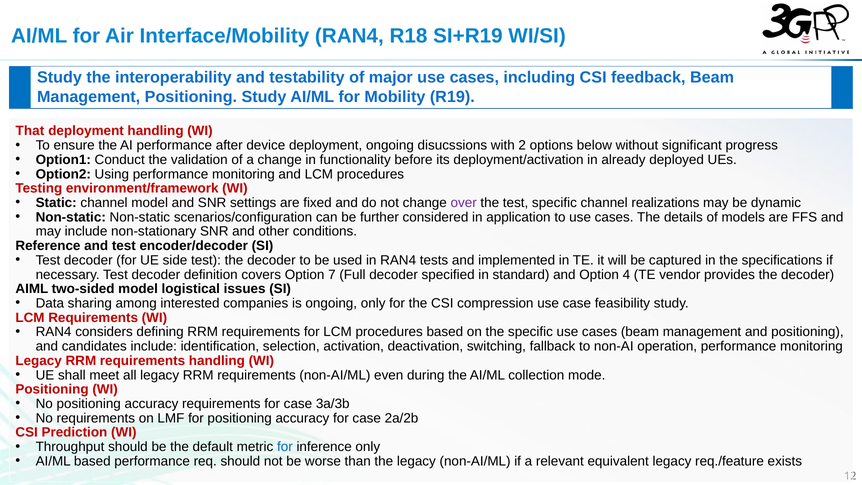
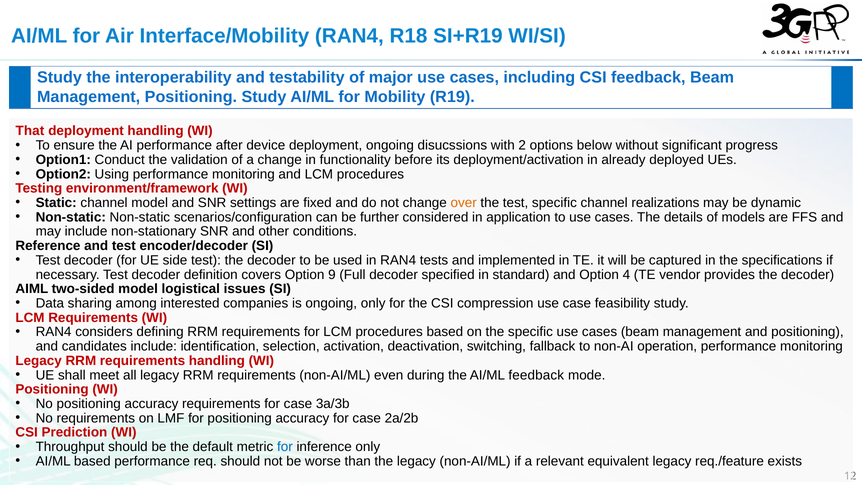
over colour: purple -> orange
7: 7 -> 9
AI/ML collection: collection -> feedback
